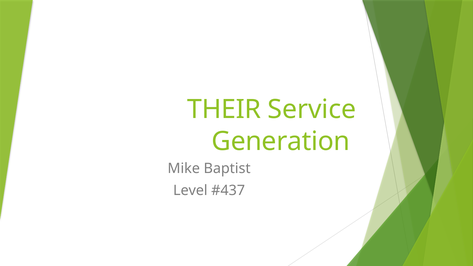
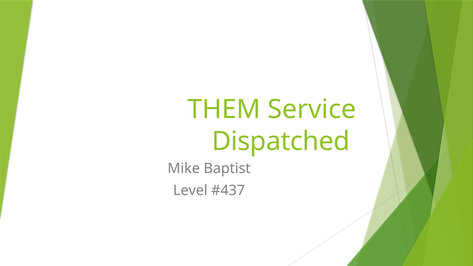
THEIR: THEIR -> THEM
Generation: Generation -> Dispatched
